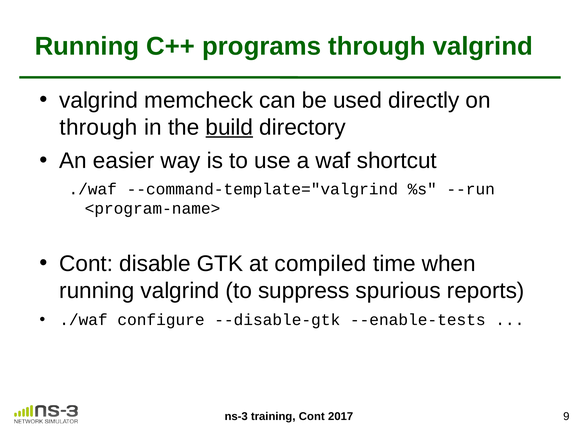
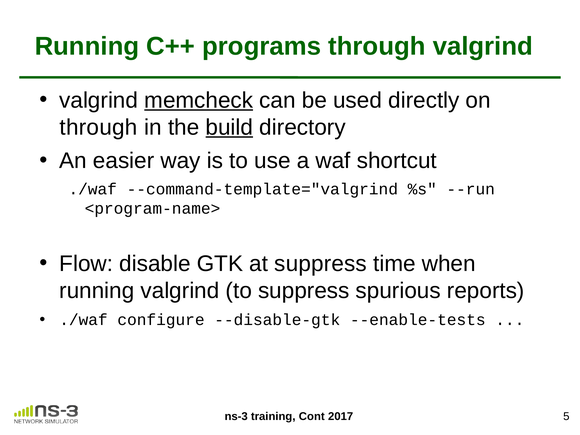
memcheck underline: none -> present
Cont at (86, 264): Cont -> Flow
at compiled: compiled -> suppress
9: 9 -> 5
